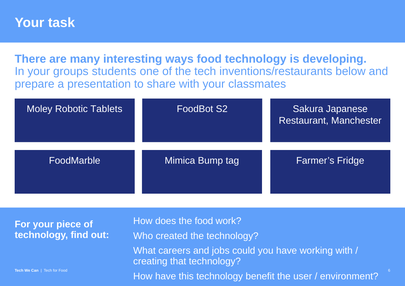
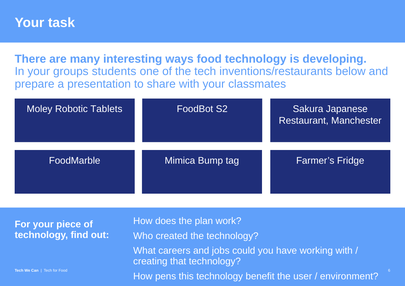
the food: food -> plan
How have: have -> pens
